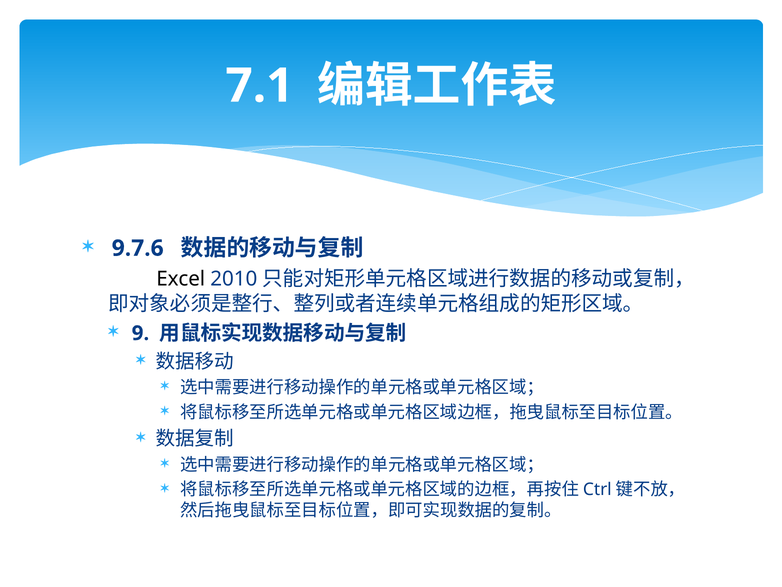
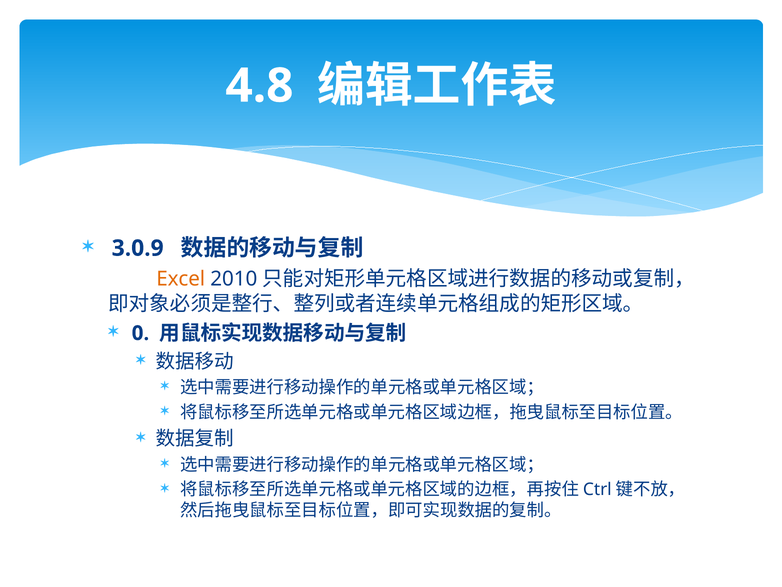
7.1: 7.1 -> 4.8
9.7.6: 9.7.6 -> 3.0.9
Excel colour: black -> orange
9: 9 -> 0
